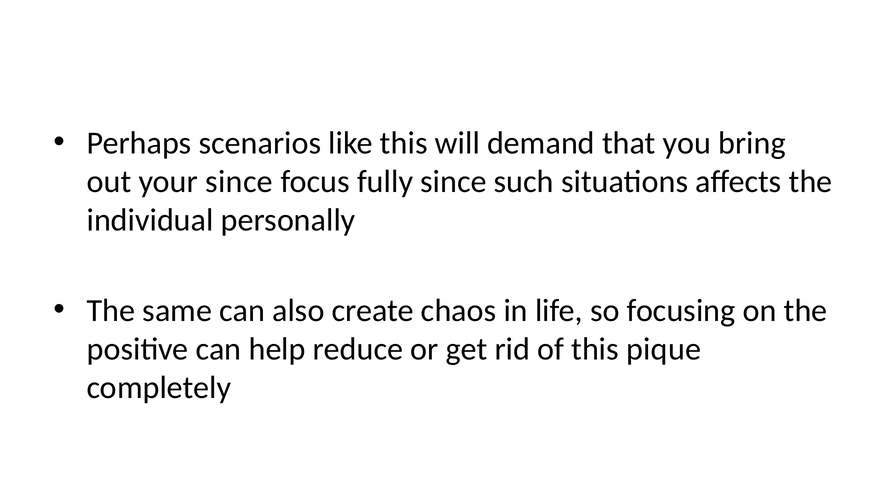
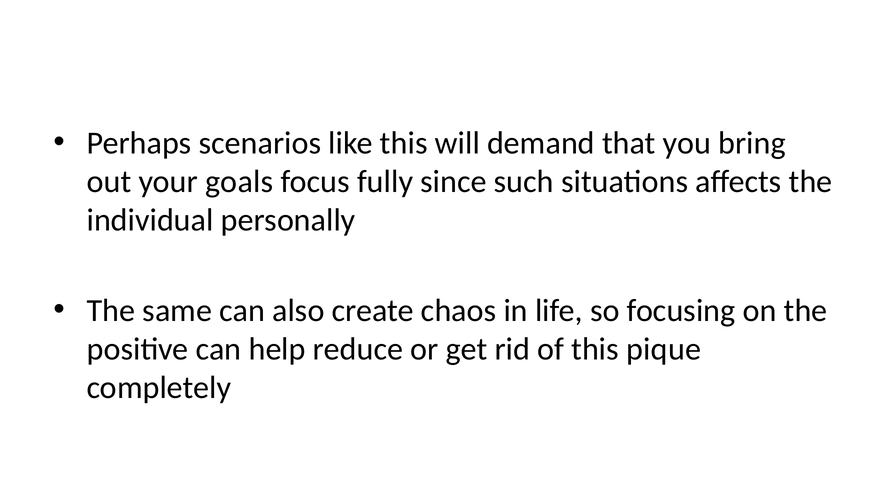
your since: since -> goals
